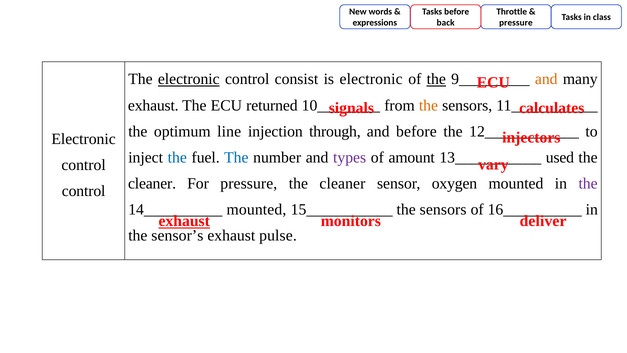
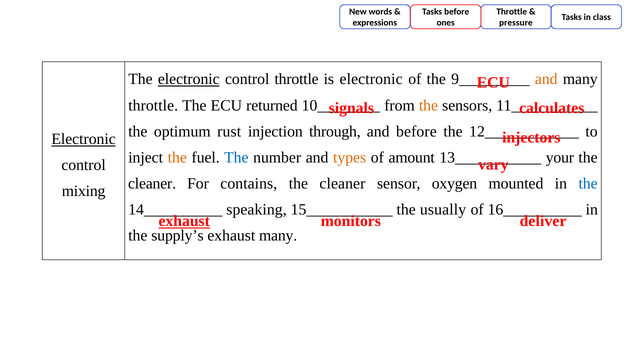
back: back -> ones
control consist: consist -> throttle
the at (436, 79) underline: present -> none
exhaust at (153, 105): exhaust -> throttle
line: line -> rust
Electronic at (84, 139) underline: none -> present
the at (177, 157) colour: blue -> orange
types colour: purple -> orange
used: used -> your
For pressure: pressure -> contains
the at (588, 183) colour: purple -> blue
control at (84, 191): control -> mixing
mounted at (256, 209): mounted -> speaking
sensors at (443, 209): sensors -> usually
sensor’s: sensor’s -> supply’s
exhaust pulse: pulse -> many
